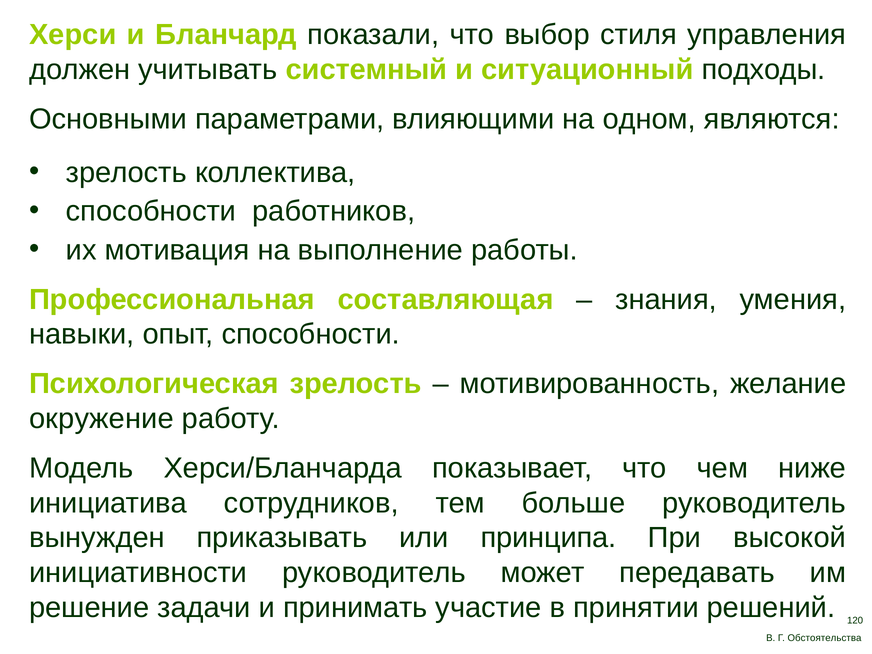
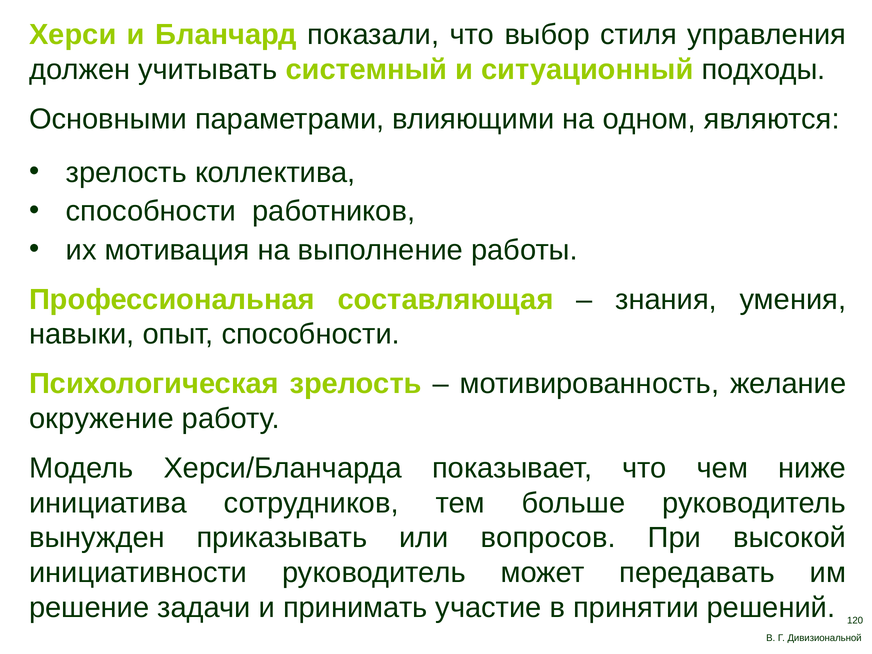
принципа: принципа -> вопросов
Обстоятельства: Обстоятельства -> Дивизиональной
